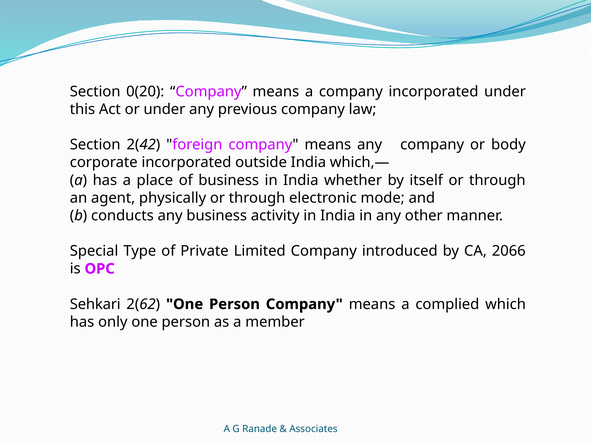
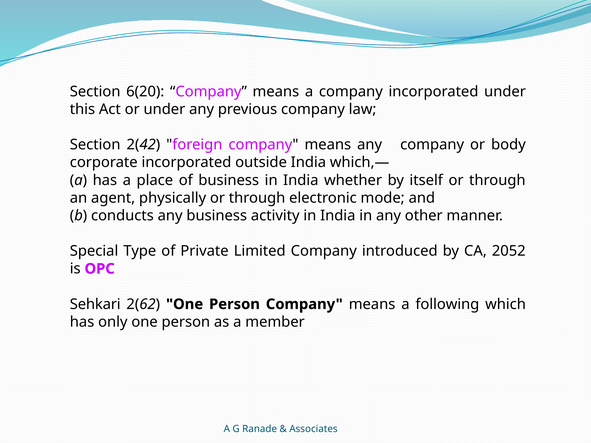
0(20: 0(20 -> 6(20
2066: 2066 -> 2052
complied: complied -> following
